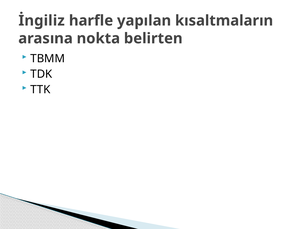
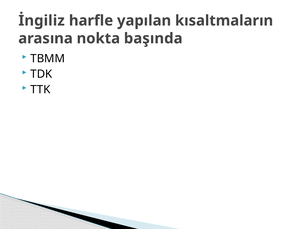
belirten: belirten -> başında
